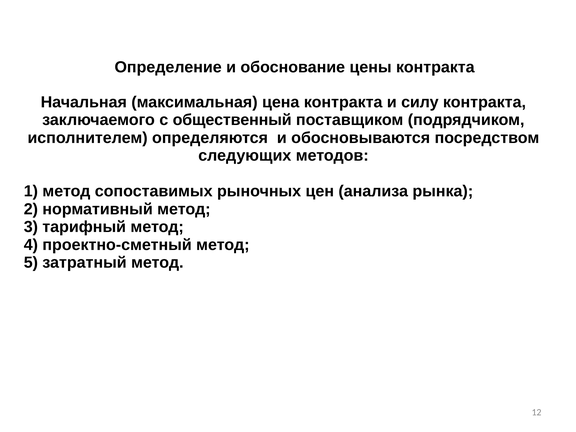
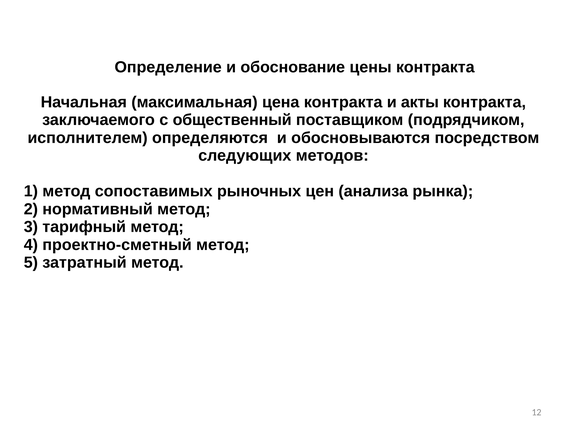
силу: силу -> акты
